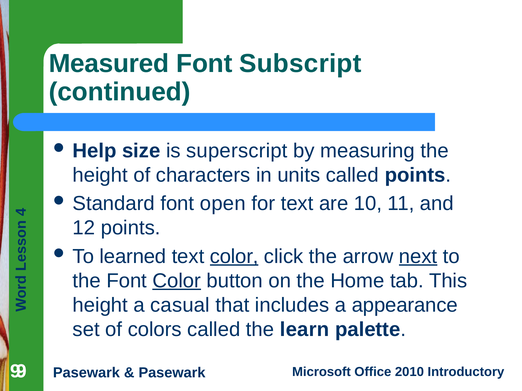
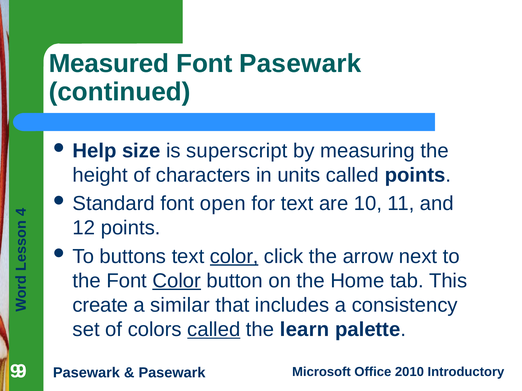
Font Subscript: Subscript -> Pasewark
learned: learned -> buttons
next underline: present -> none
height at (100, 305): height -> create
casual: casual -> similar
appearance: appearance -> consistency
called at (214, 330) underline: none -> present
